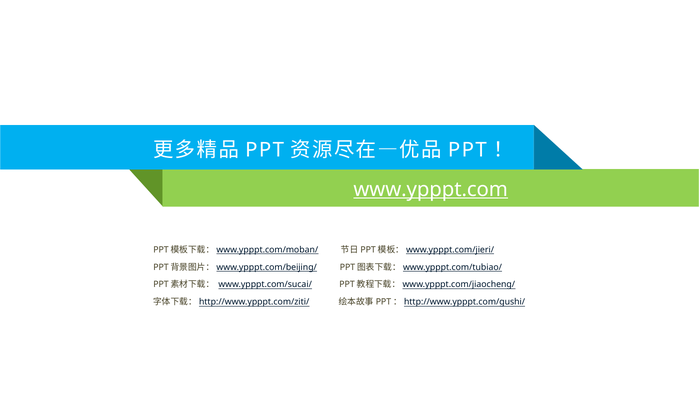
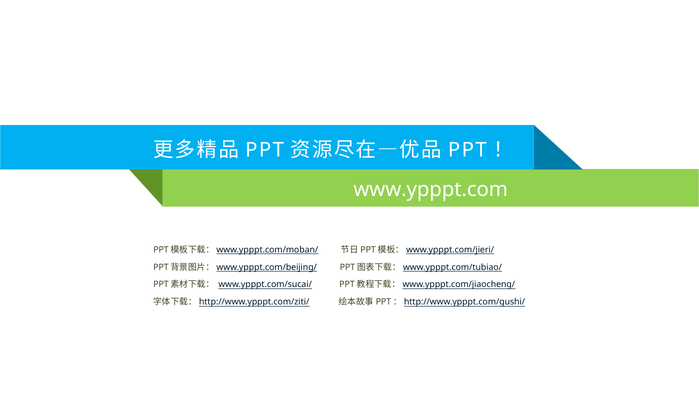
www.ypppt.com underline: present -> none
